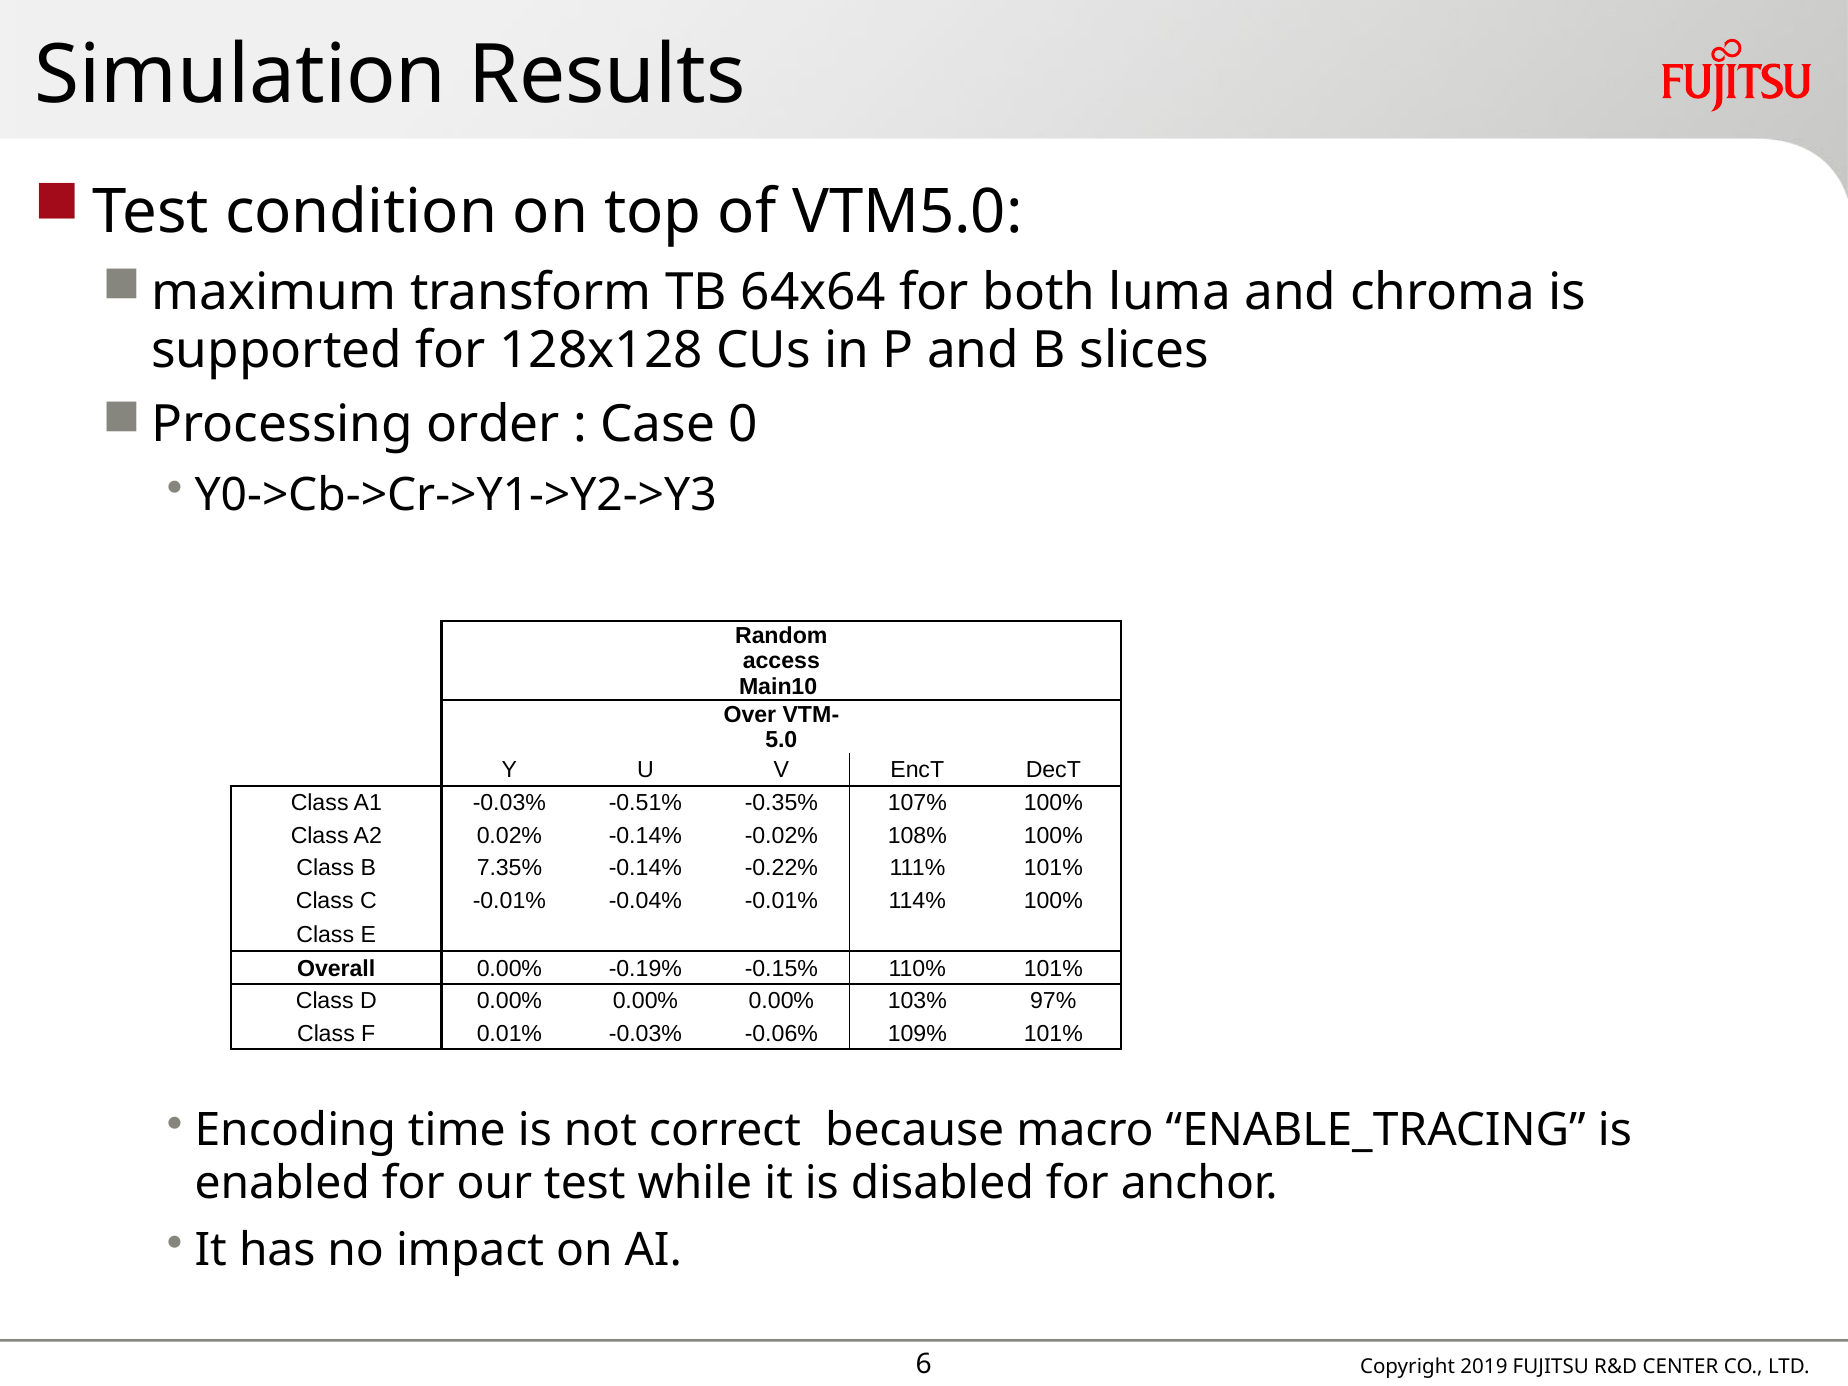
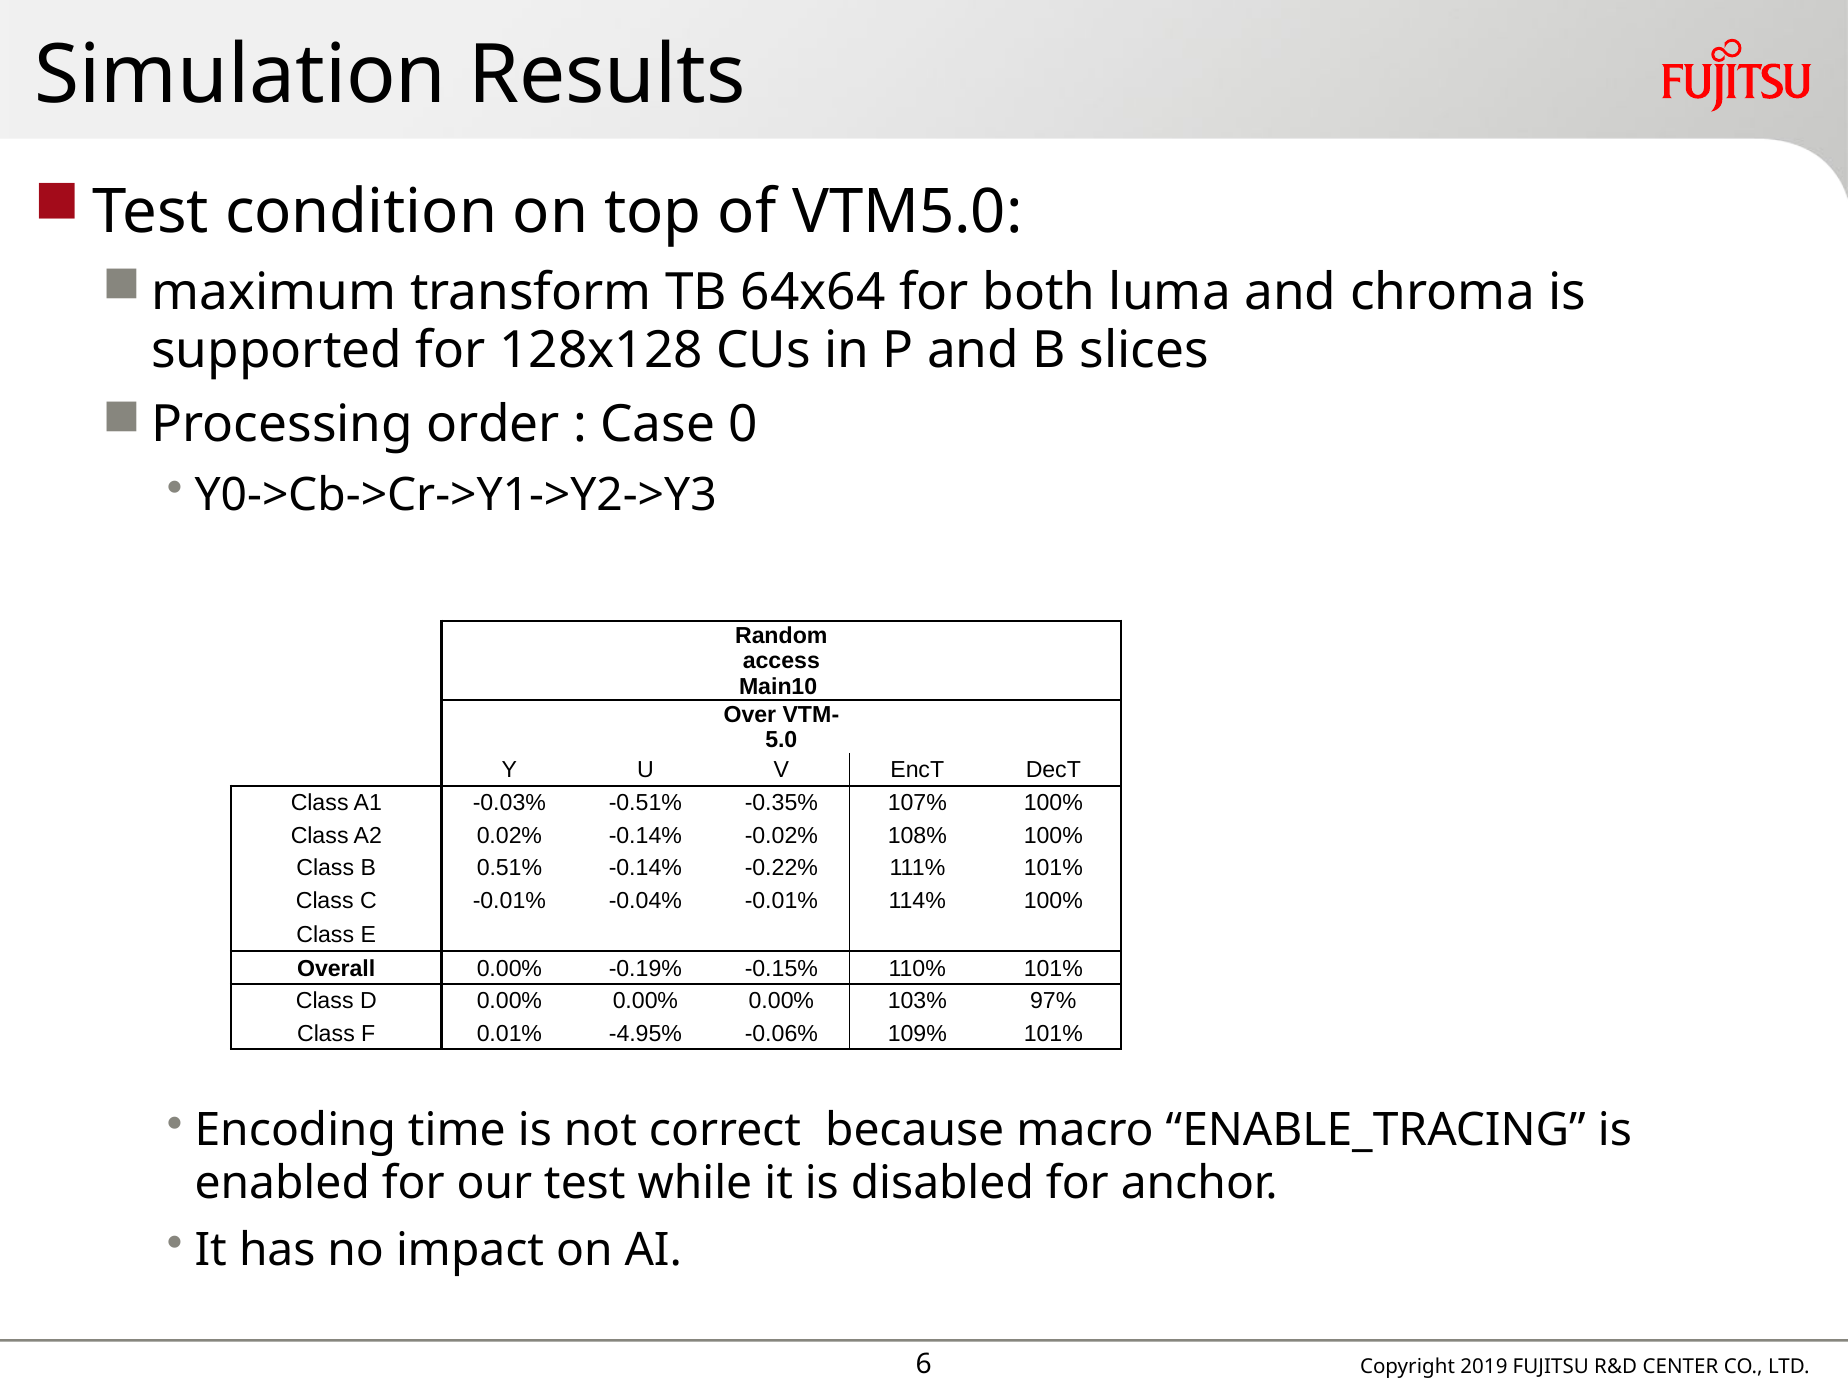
7.35%: 7.35% -> 0.51%
0.01% -0.03%: -0.03% -> -4.95%
